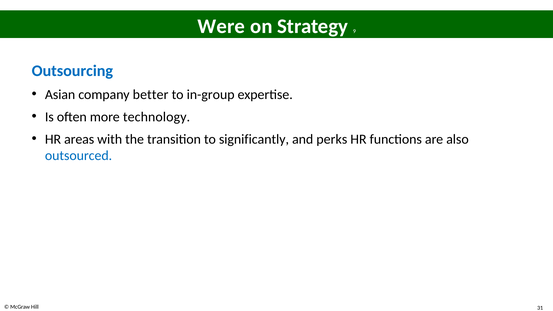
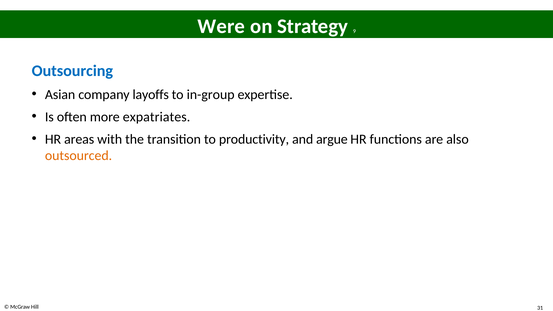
better: better -> layoffs
technology: technology -> expatriates
significantly: significantly -> productivity
perks: perks -> argue
outsourced colour: blue -> orange
